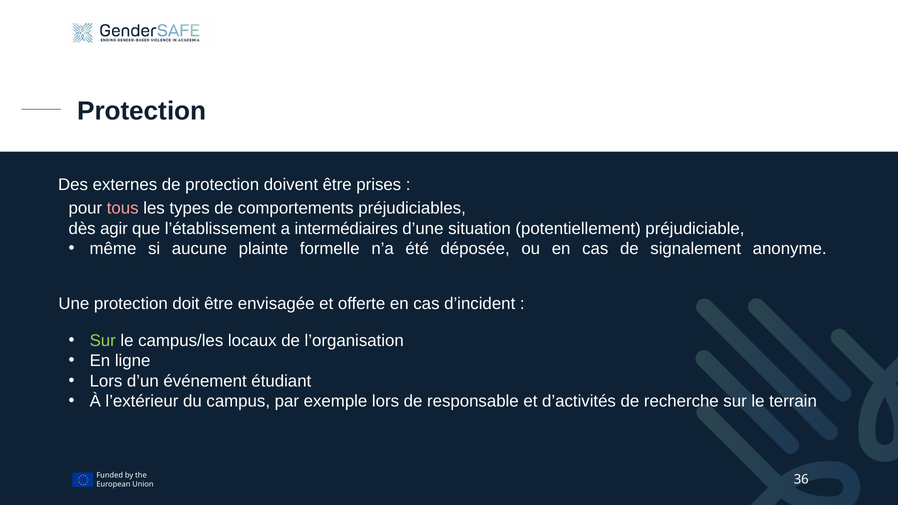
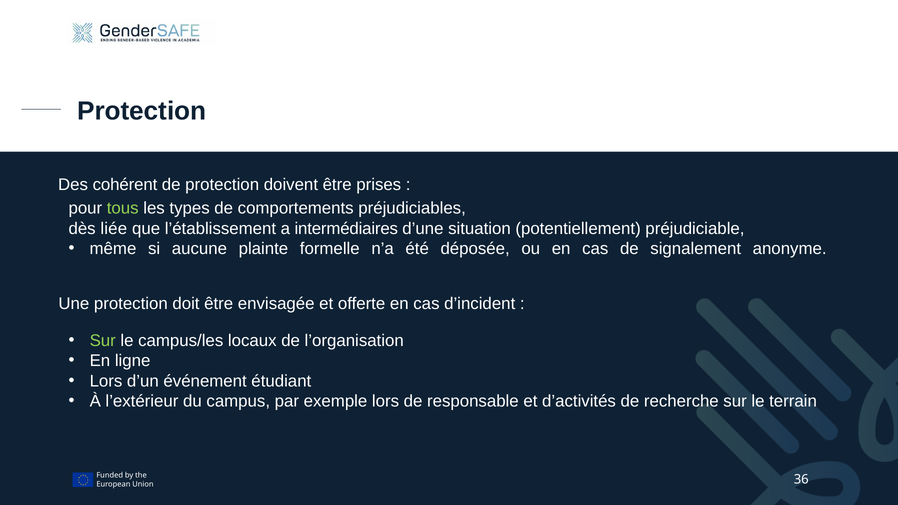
externes: externes -> cohérent
tous colour: pink -> light green
agir: agir -> liée
